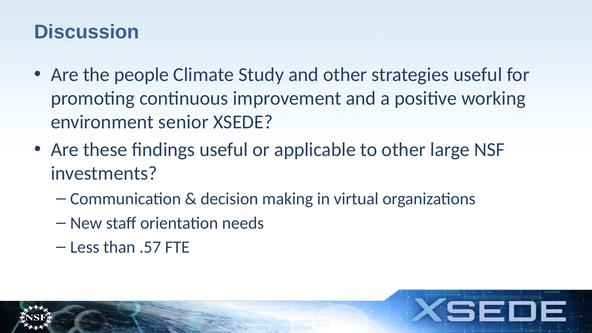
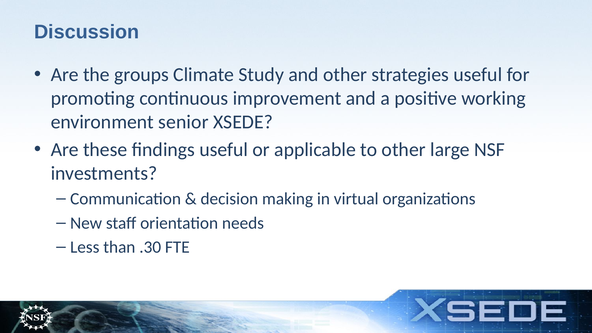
people: people -> groups
.57: .57 -> .30
